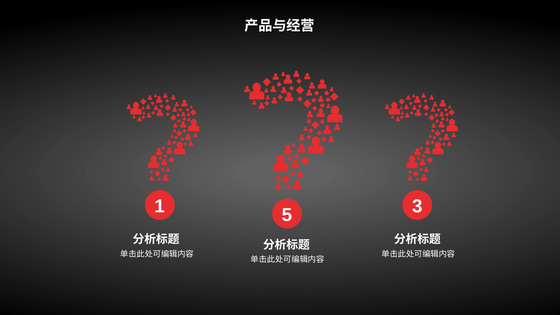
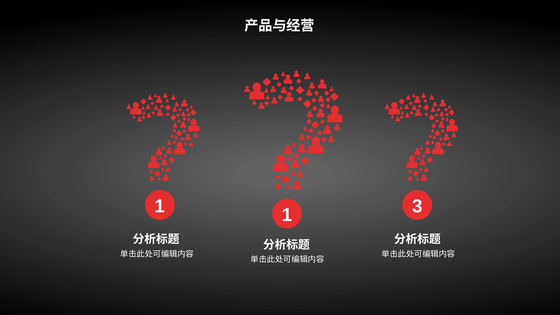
1 5: 5 -> 1
